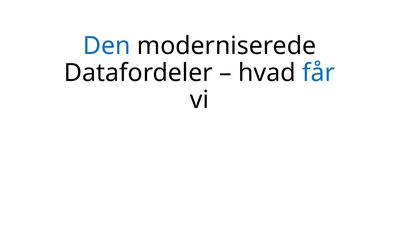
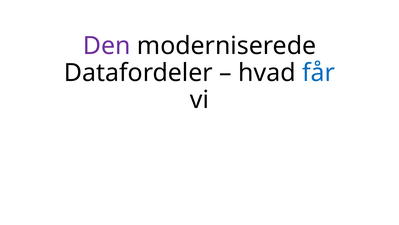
Den colour: blue -> purple
